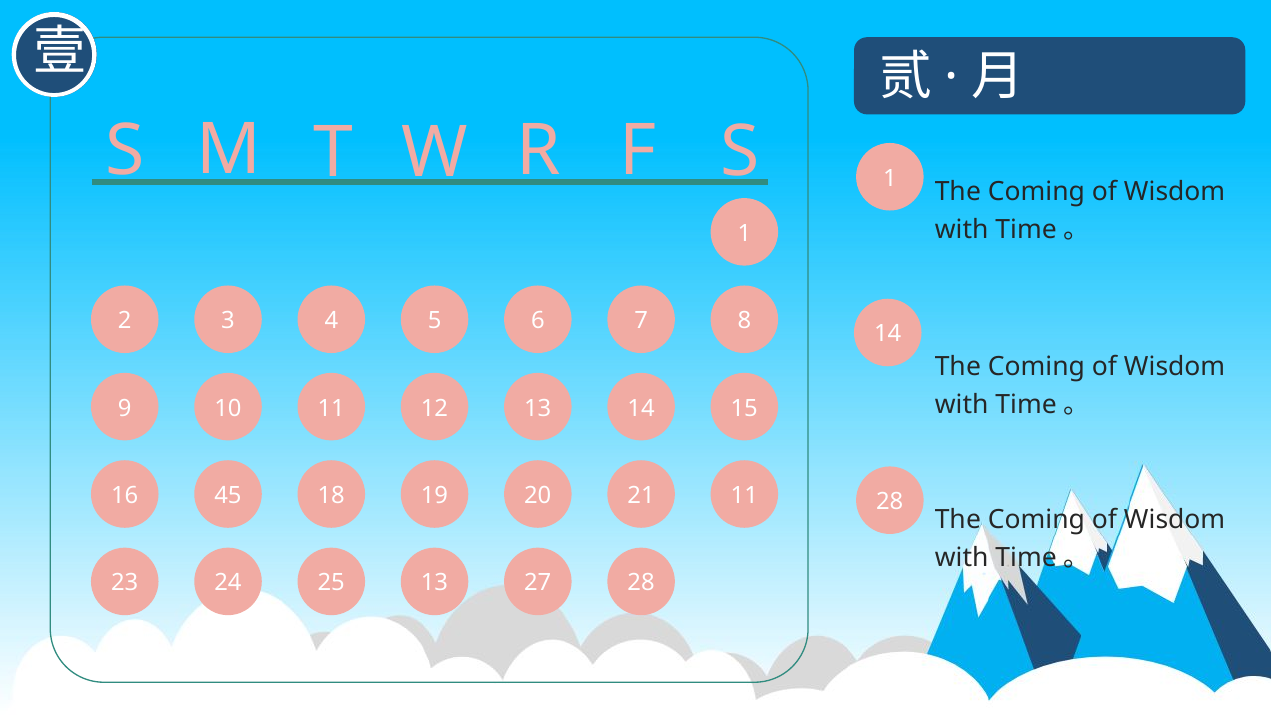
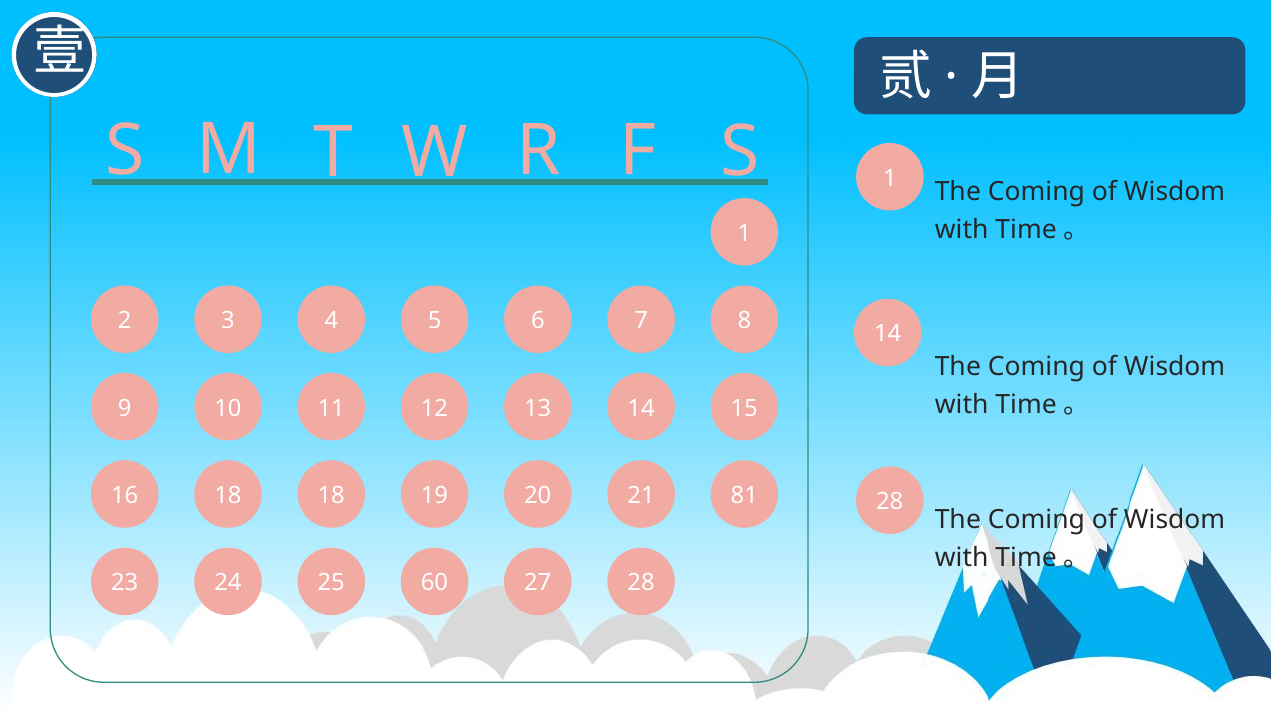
16 45: 45 -> 18
21 11: 11 -> 81
25 13: 13 -> 60
